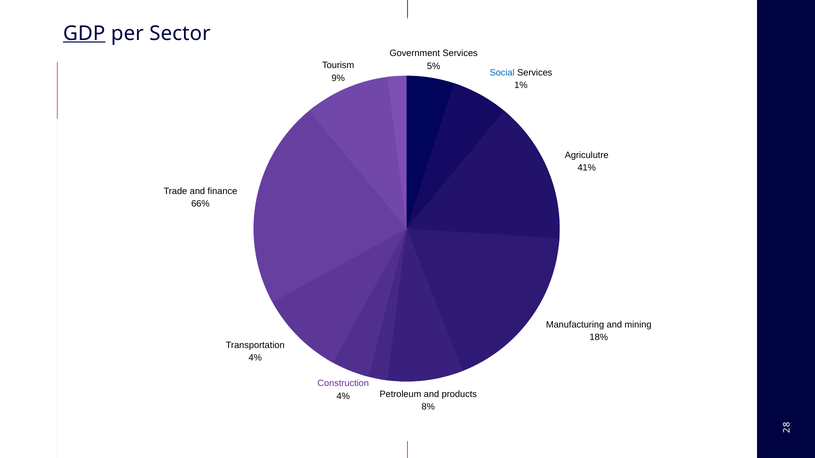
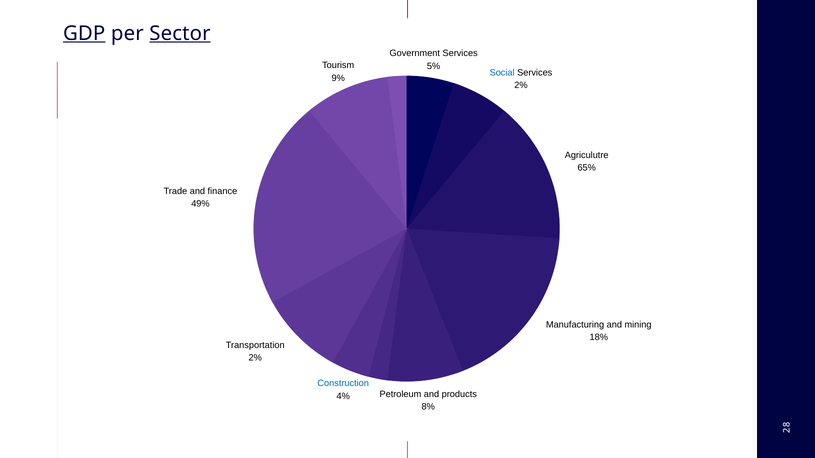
Sector underline: none -> present
1% at (521, 85): 1% -> 2%
41%: 41% -> 65%
66%: 66% -> 49%
4% at (255, 358): 4% -> 2%
Construction colour: purple -> blue
